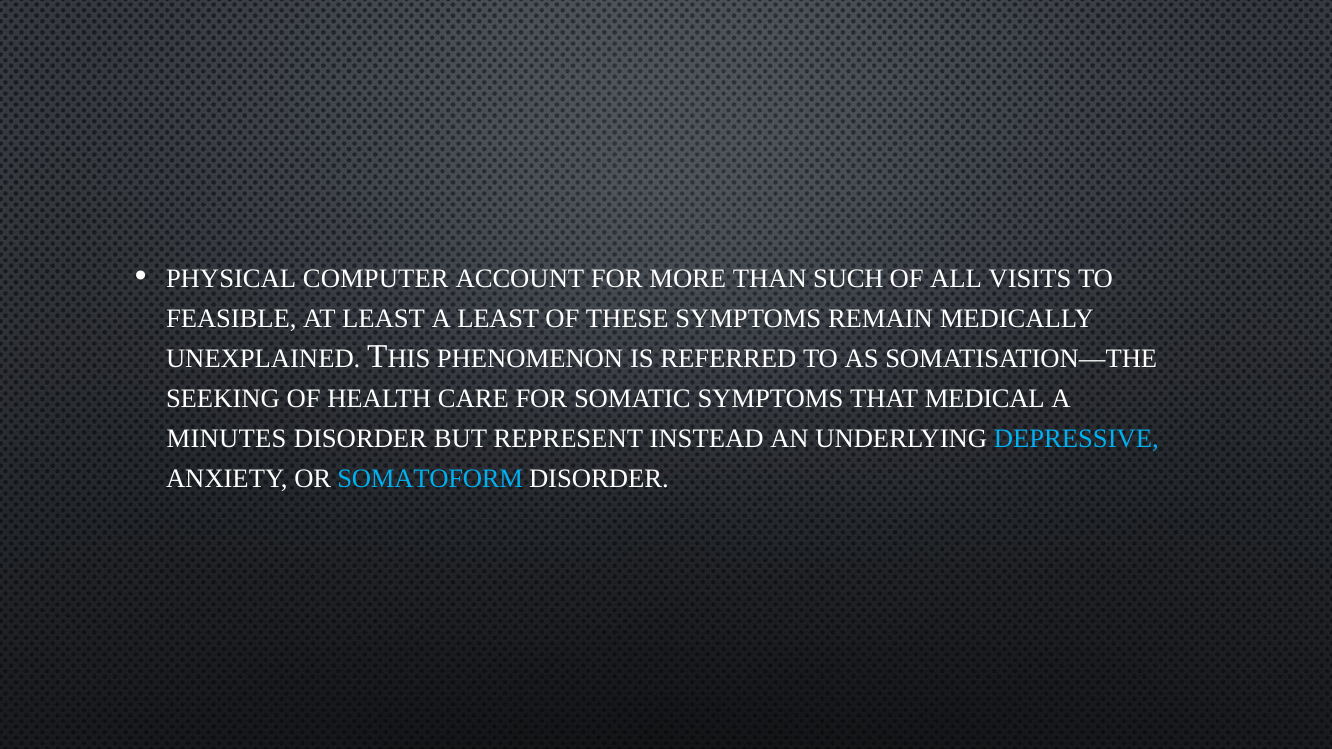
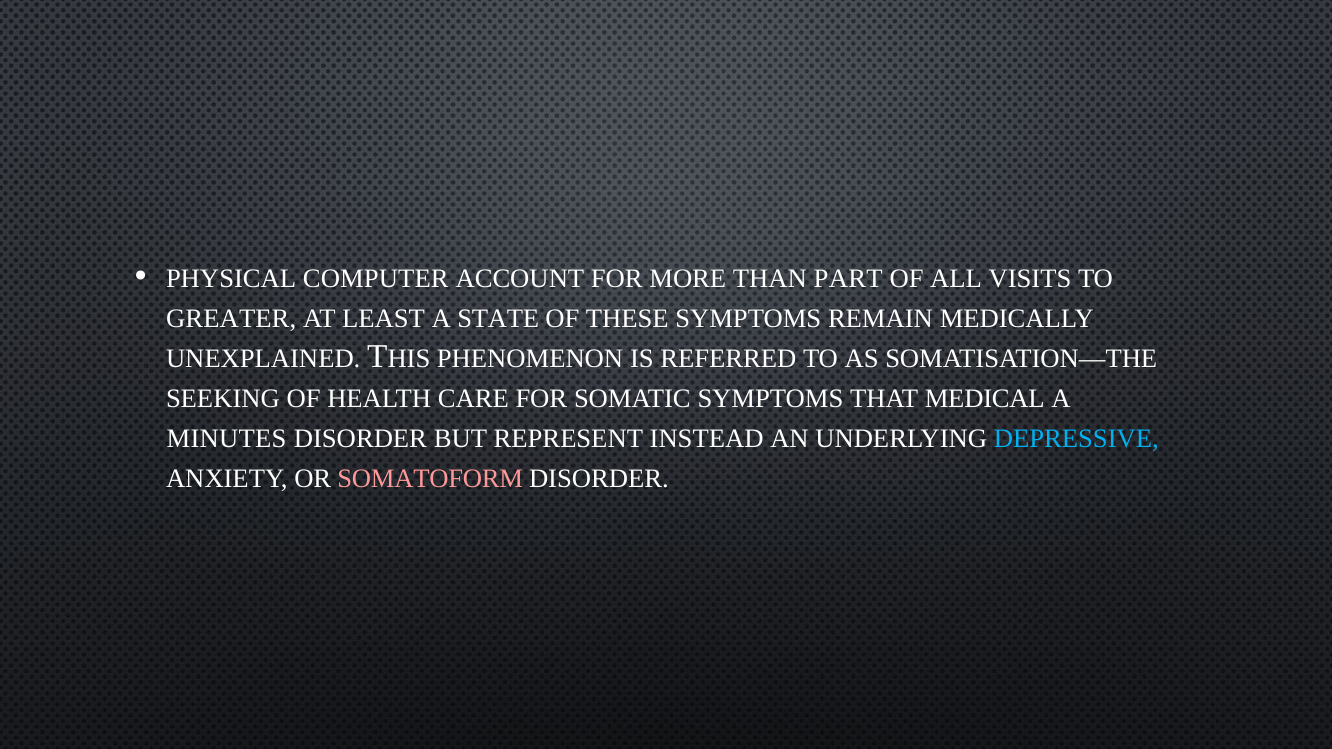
SUCH: SUCH -> PART
FEASIBLE: FEASIBLE -> GREATER
A LEAST: LEAST -> STATE
SOMATOFORM colour: light blue -> pink
